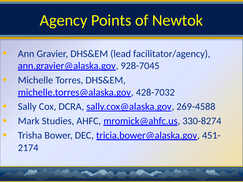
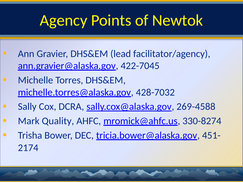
928-7045: 928-7045 -> 422-7045
Studies: Studies -> Quality
